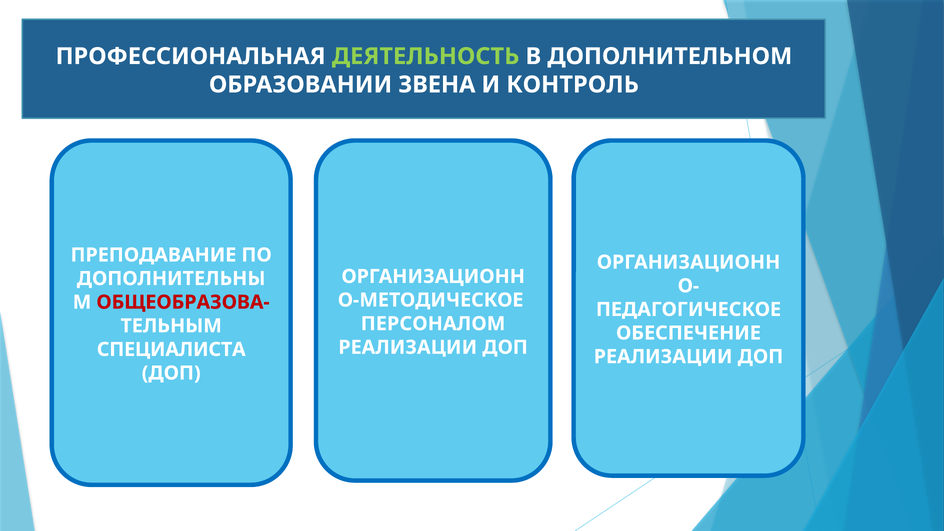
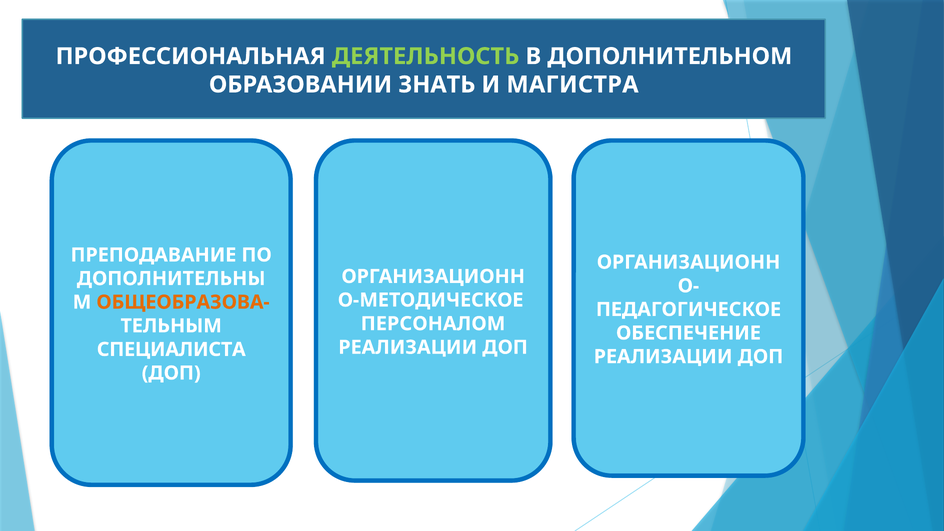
ЗВЕНА: ЗВЕНА -> ЗНАТЬ
КОНТРОЛЬ: КОНТРОЛЬ -> МАГИСТРА
ОБЩЕОБРАЗОВА- colour: red -> orange
